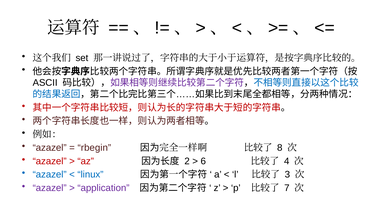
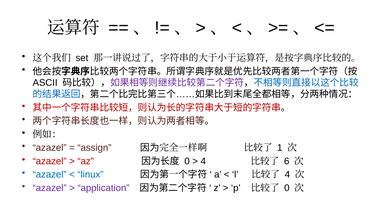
rbegin: rbegin -> assign
8: 8 -> 1
2 at (187, 161): 2 -> 0
6 at (203, 161): 6 -> 4
4: 4 -> 6
3 at (287, 174): 3 -> 4
7 at (287, 188): 7 -> 0
